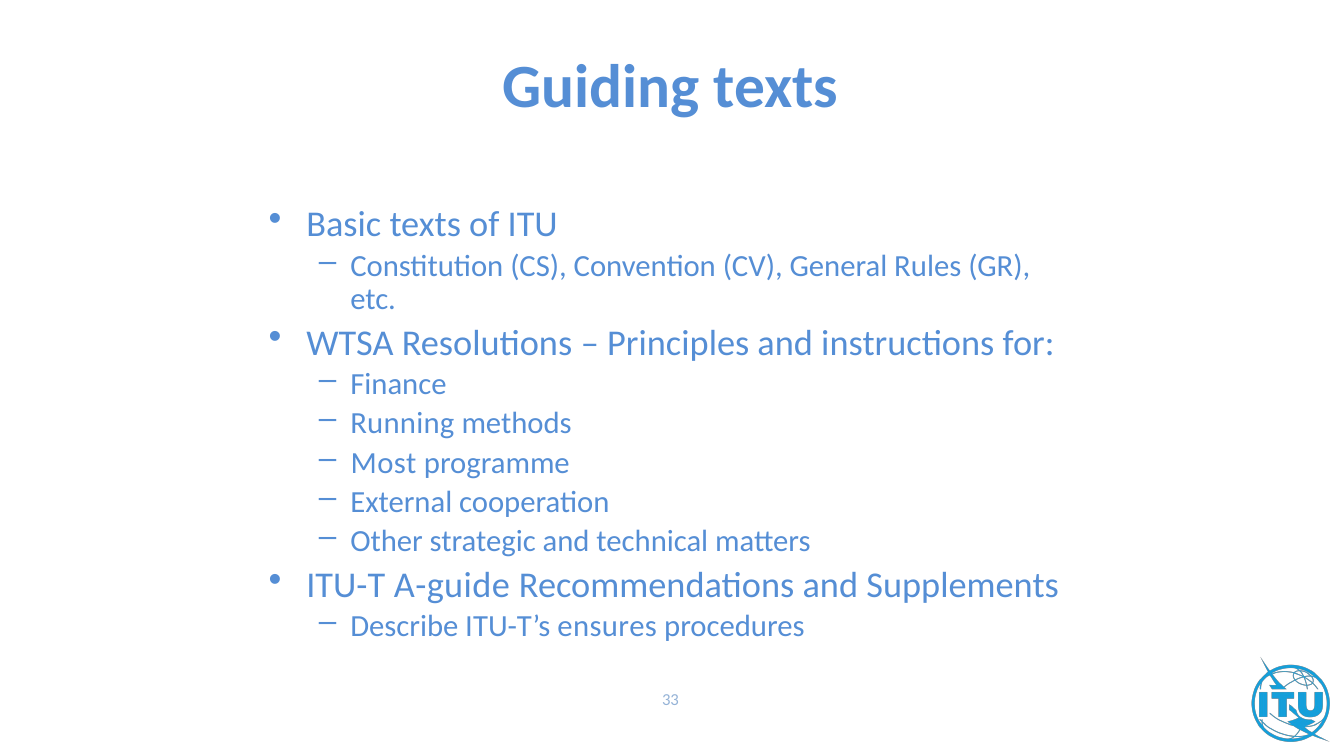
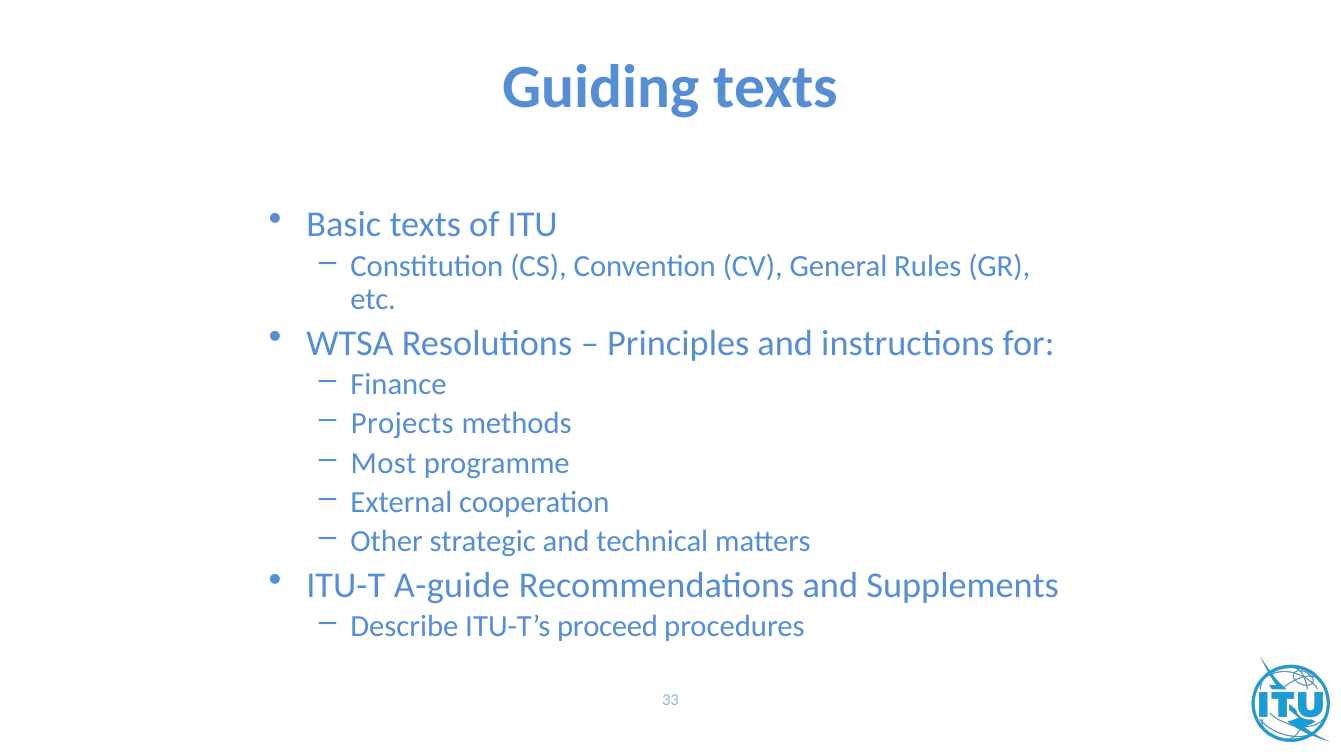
Running: Running -> Projects
ensures: ensures -> proceed
